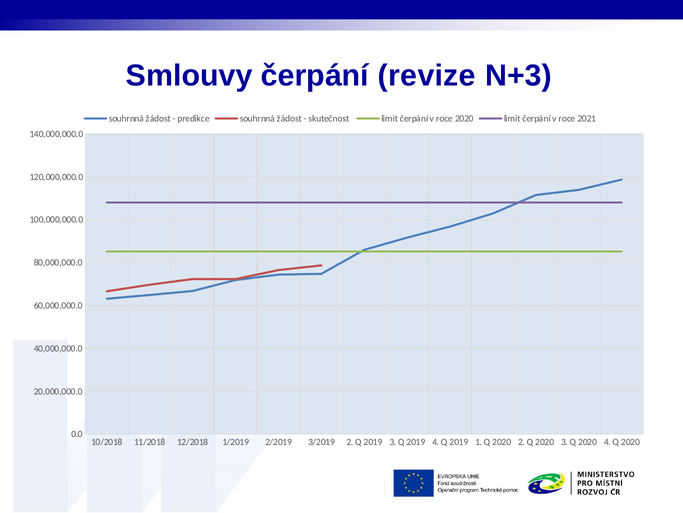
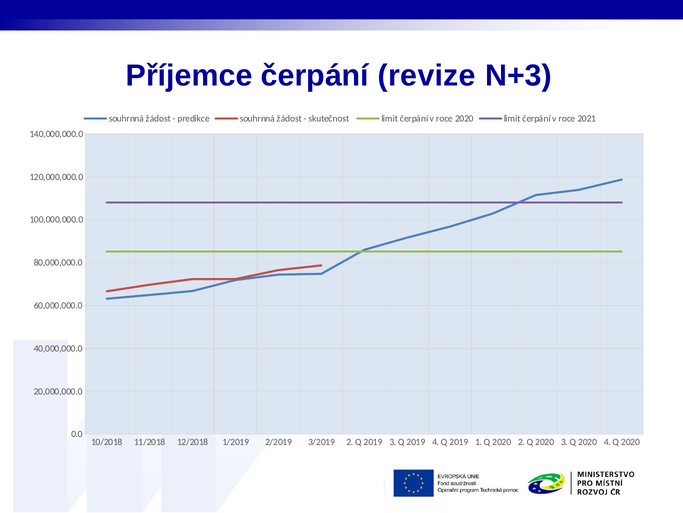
Smlouvy: Smlouvy -> Příjemce
